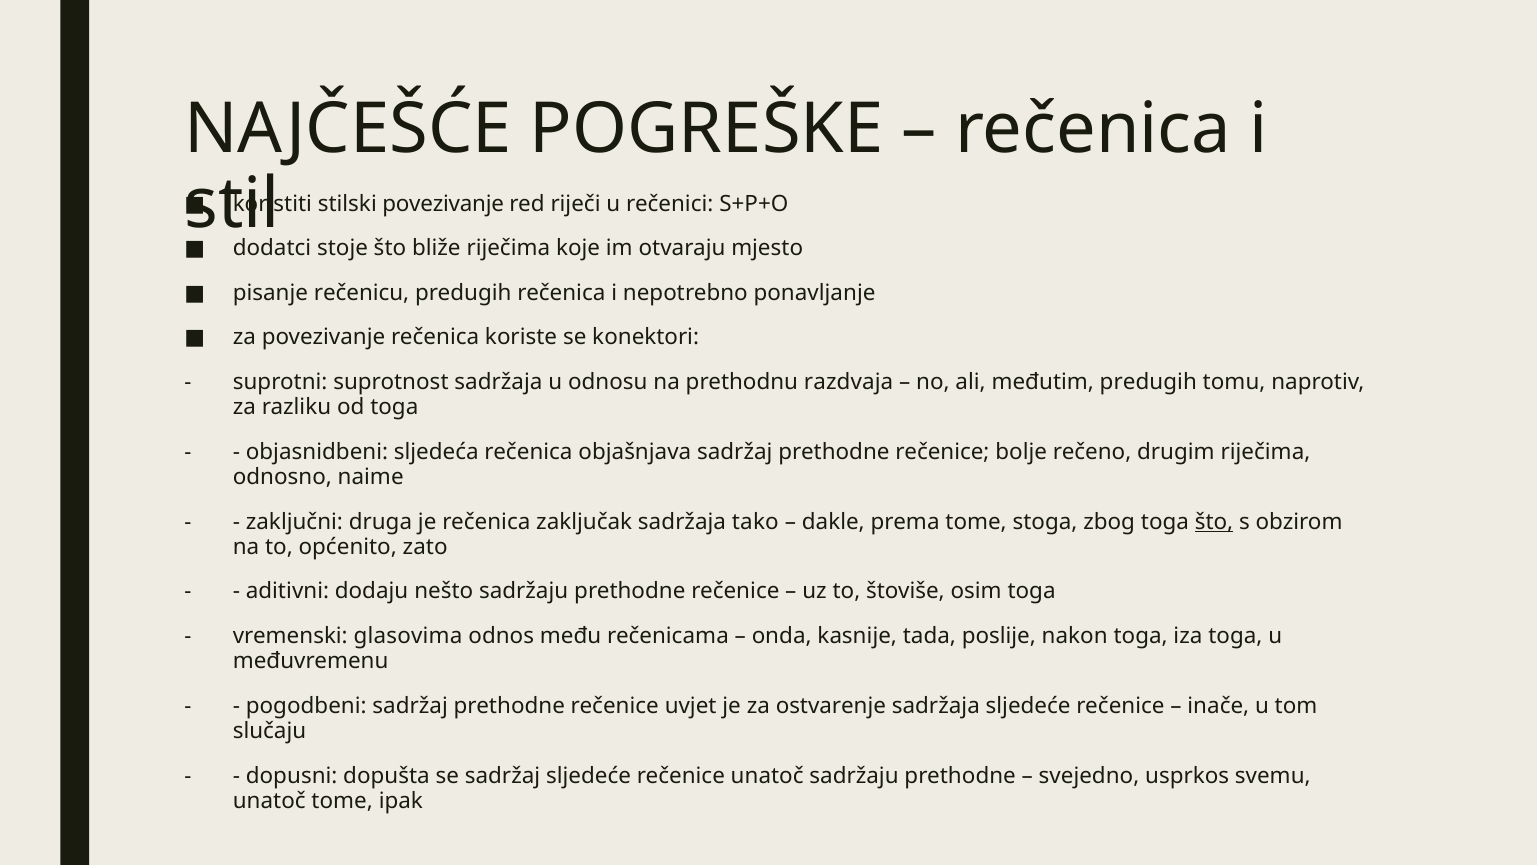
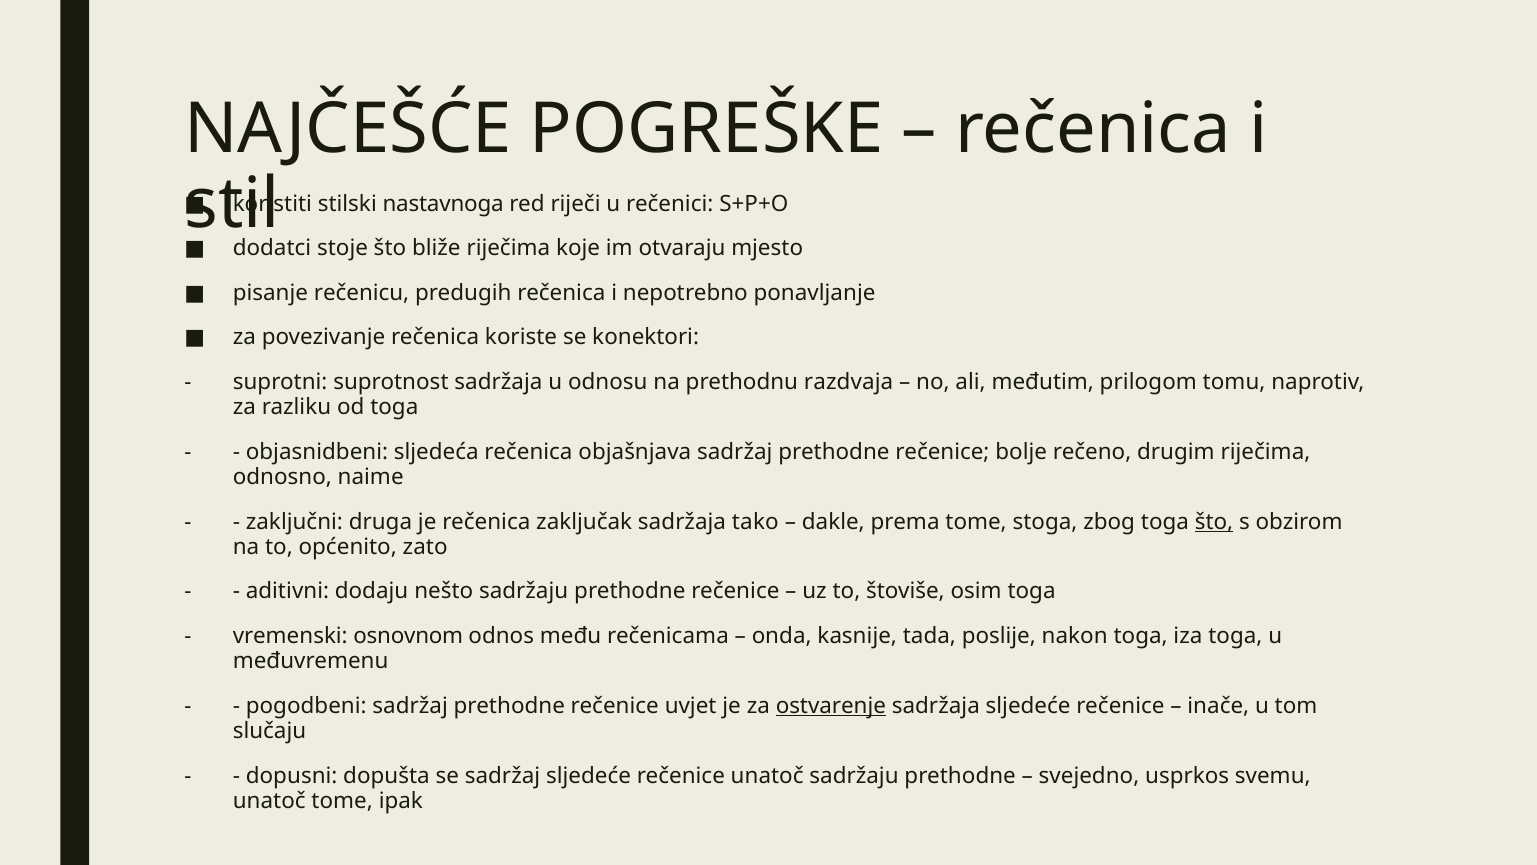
stilski povezivanje: povezivanje -> nastavnoga
međutim predugih: predugih -> prilogom
glasovima: glasovima -> osnovnom
ostvarenje underline: none -> present
